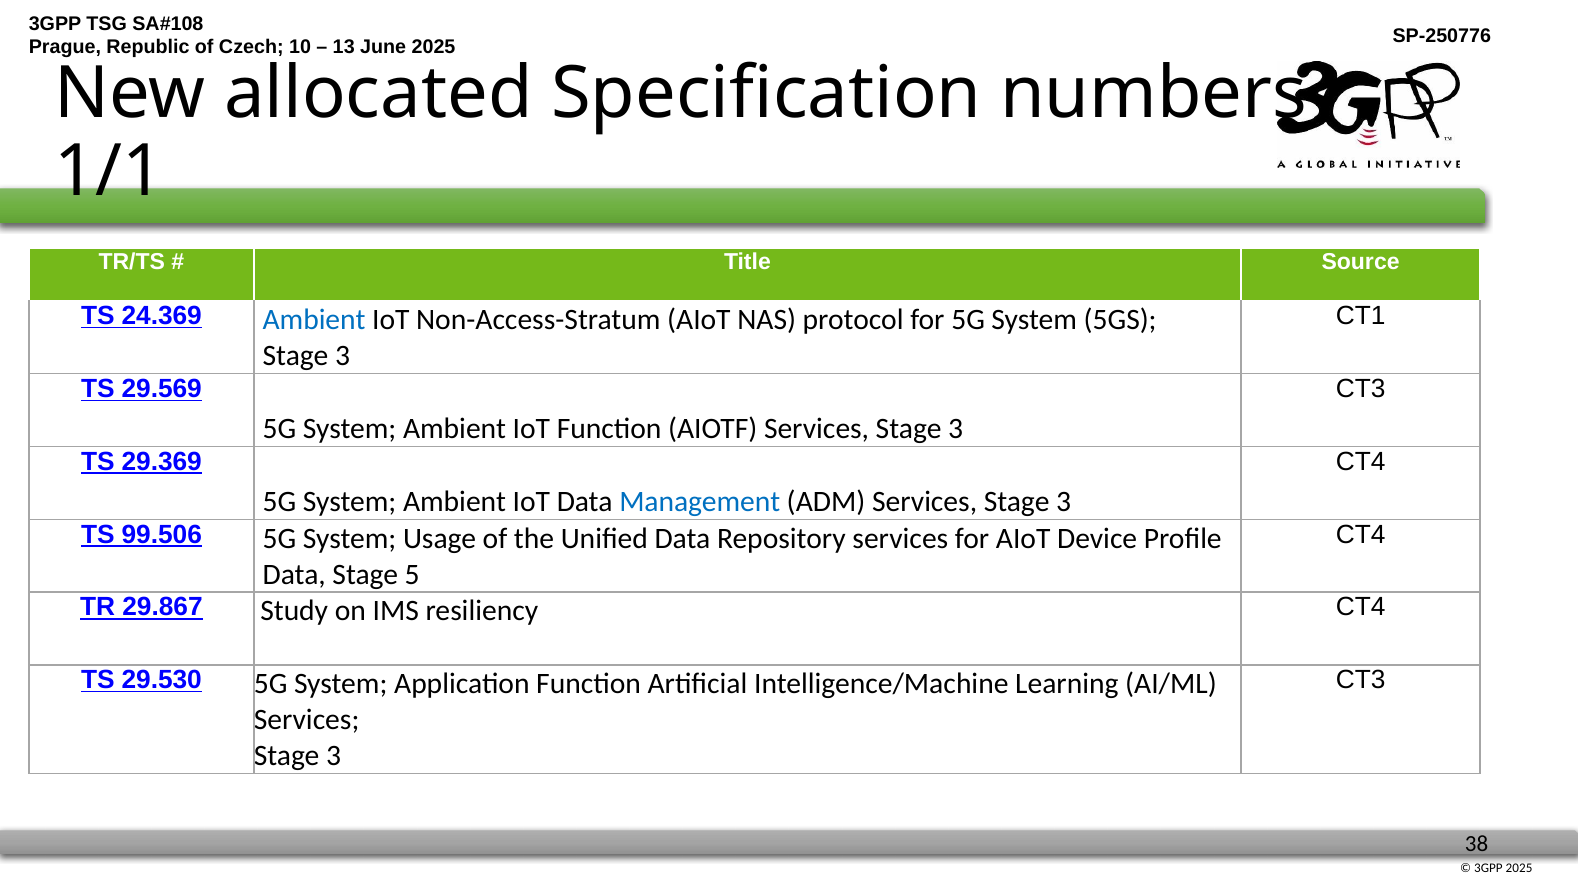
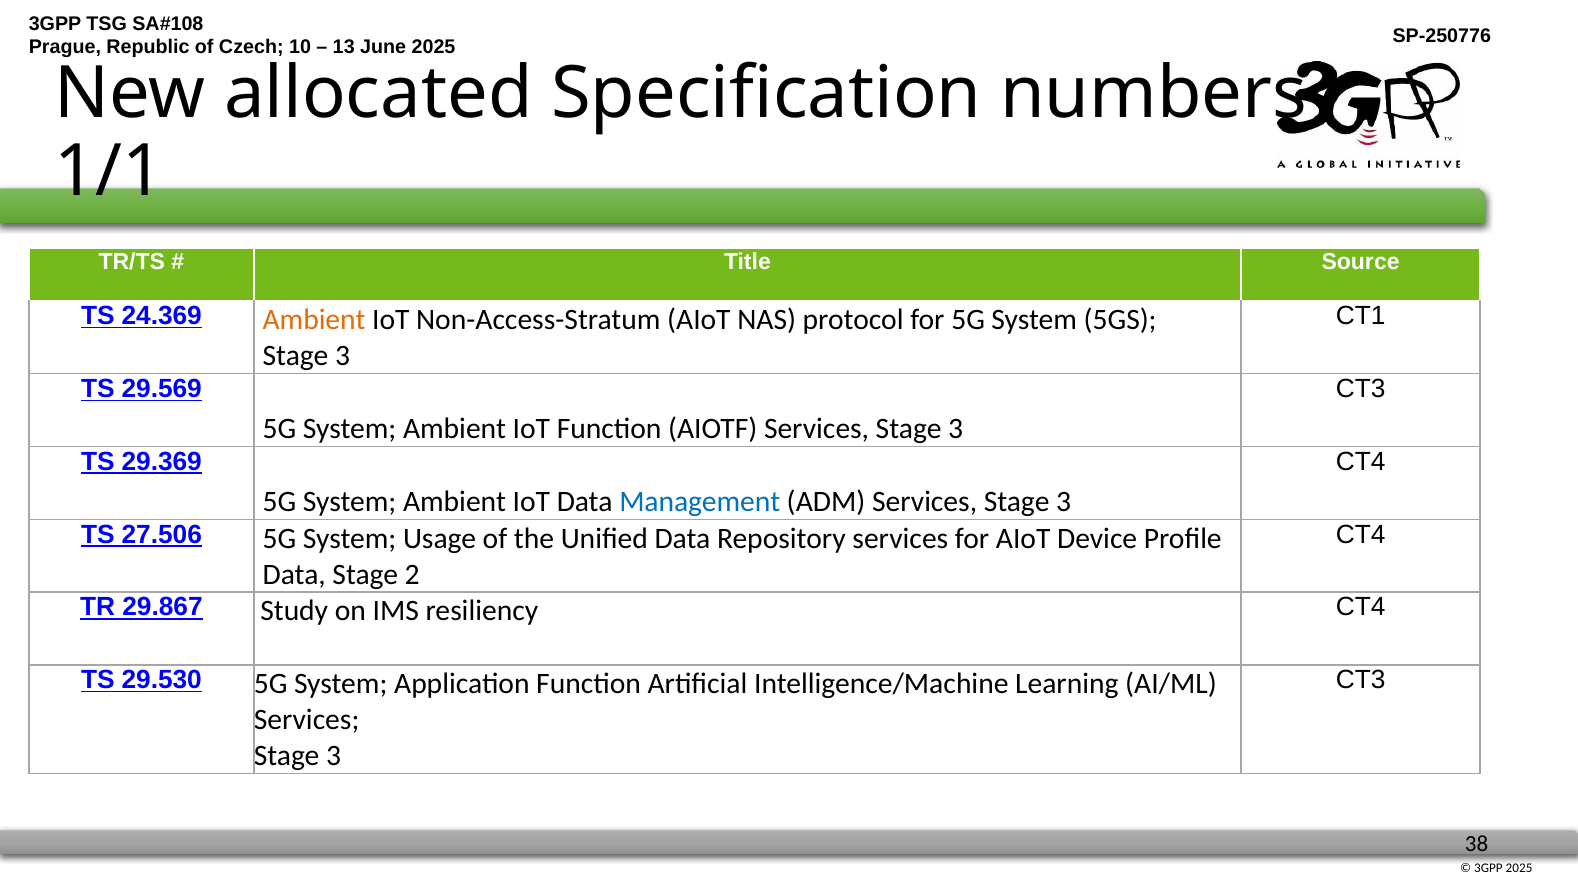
Ambient at (314, 320) colour: blue -> orange
99.506: 99.506 -> 27.506
5: 5 -> 2
